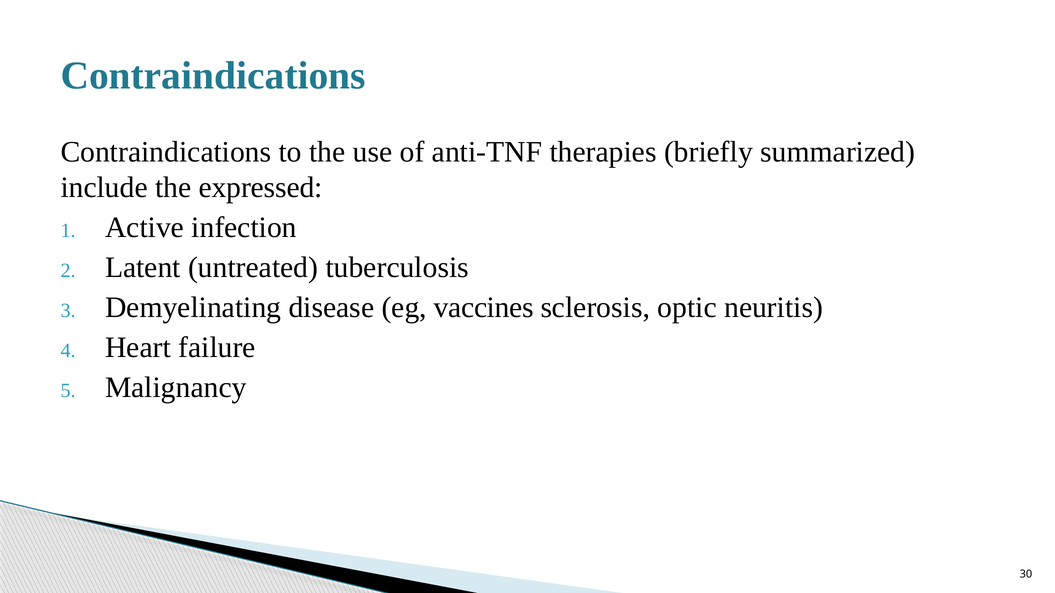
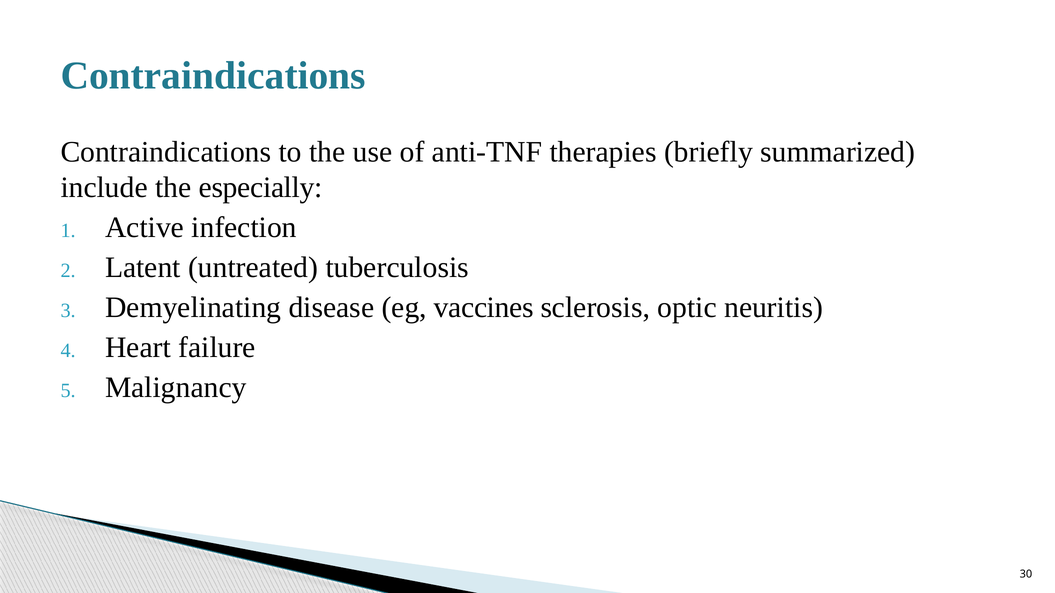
expressed: expressed -> especially
